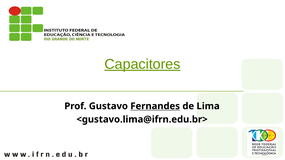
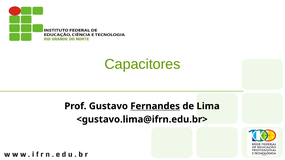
Capacitores underline: present -> none
